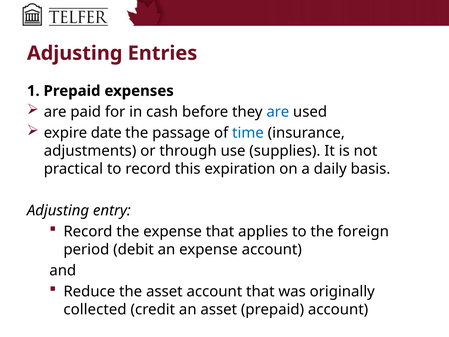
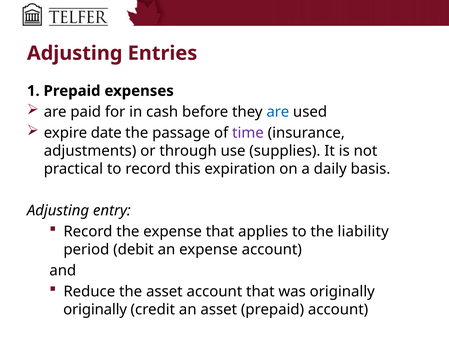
time colour: blue -> purple
foreign: foreign -> liability
collected at (95, 309): collected -> originally
